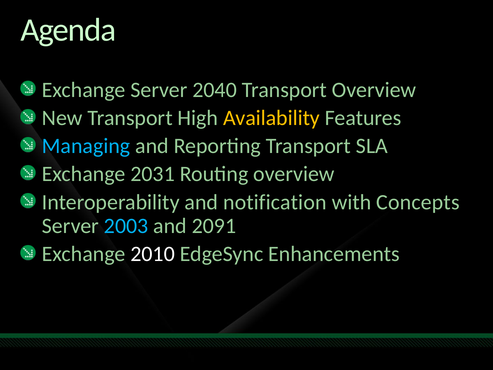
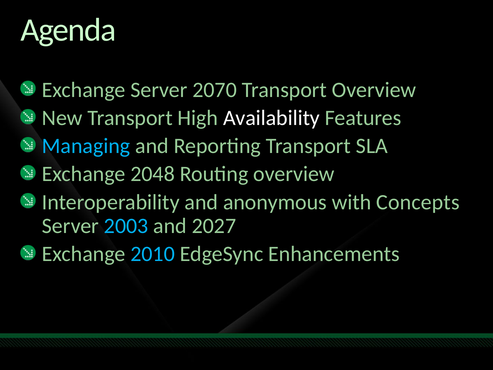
2040: 2040 -> 2070
Availability colour: yellow -> white
2031: 2031 -> 2048
notification: notification -> anonymous
2091: 2091 -> 2027
2010 colour: white -> light blue
